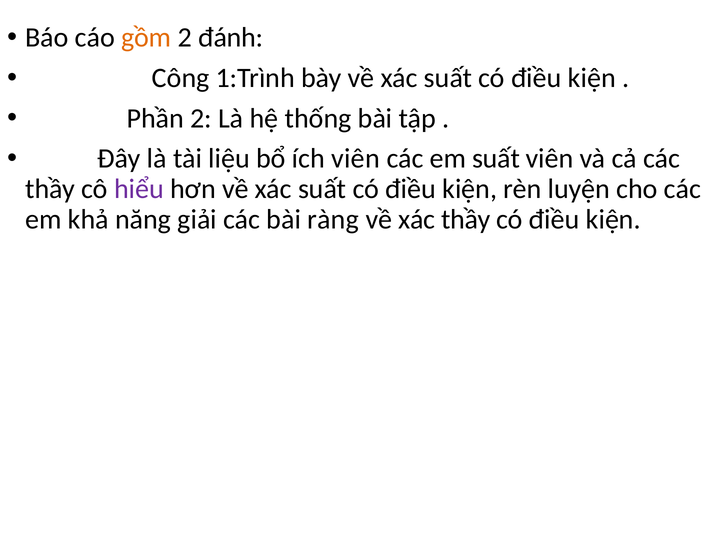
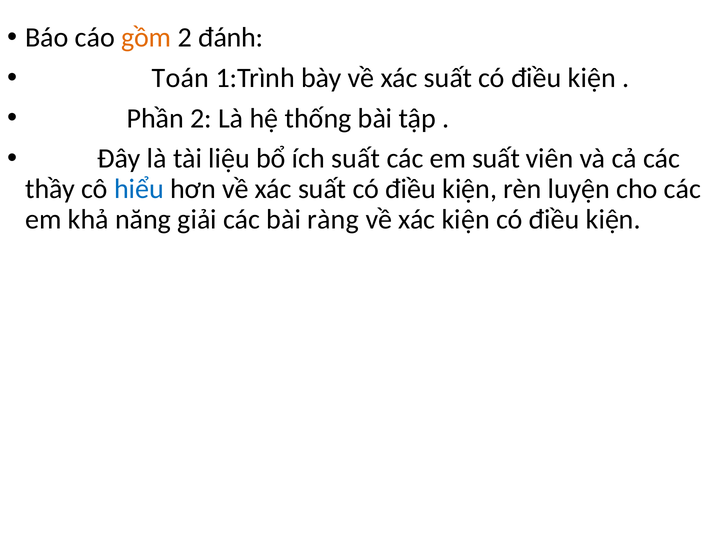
Công: Công -> Toán
ích viên: viên -> suất
hiểu colour: purple -> blue
xác thầy: thầy -> kiện
